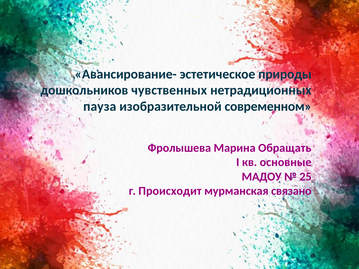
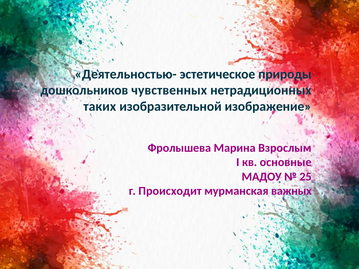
Авансирование-: Авансирование- -> Деятельностью-
пауза: пауза -> таких
современном: современном -> изображение
Обращать: Обращать -> Взрослым
связано: связано -> важных
